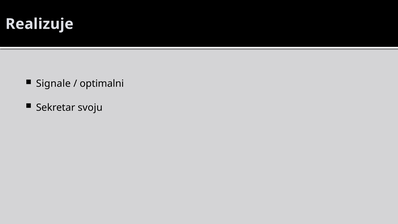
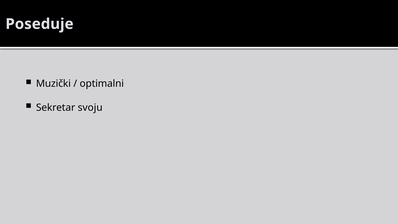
Realizuje: Realizuje -> Poseduje
Signale: Signale -> Muzički
